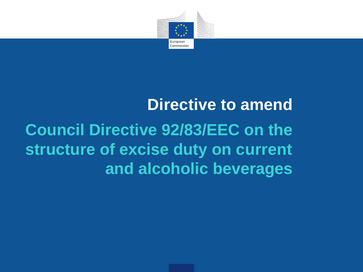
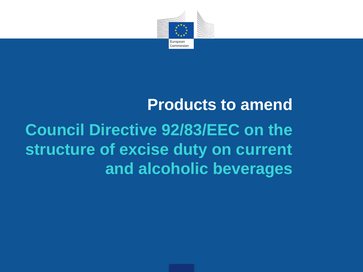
Directive at (182, 105): Directive -> Products
